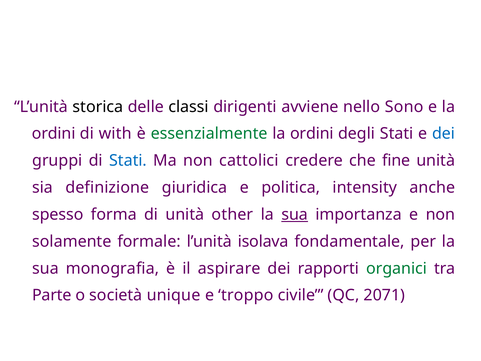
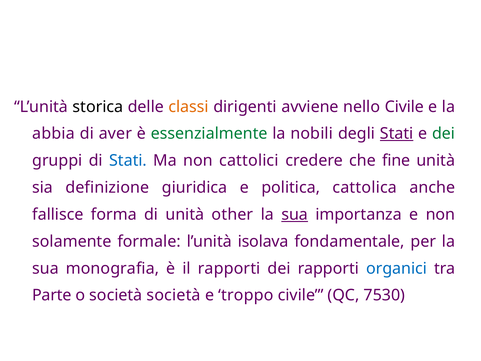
classi colour: black -> orange
nello Sono: Sono -> Civile
ordini at (54, 134): ordini -> abbia
with: with -> aver
ordini at (312, 134): ordini -> nobili
Stati at (397, 134) underline: none -> present
dei at (444, 134) colour: blue -> green
intensity: intensity -> cattolica
spesso: spesso -> fallisce
il aspirare: aspirare -> rapporti
organici colour: green -> blue
società unique: unique -> società
2071: 2071 -> 7530
